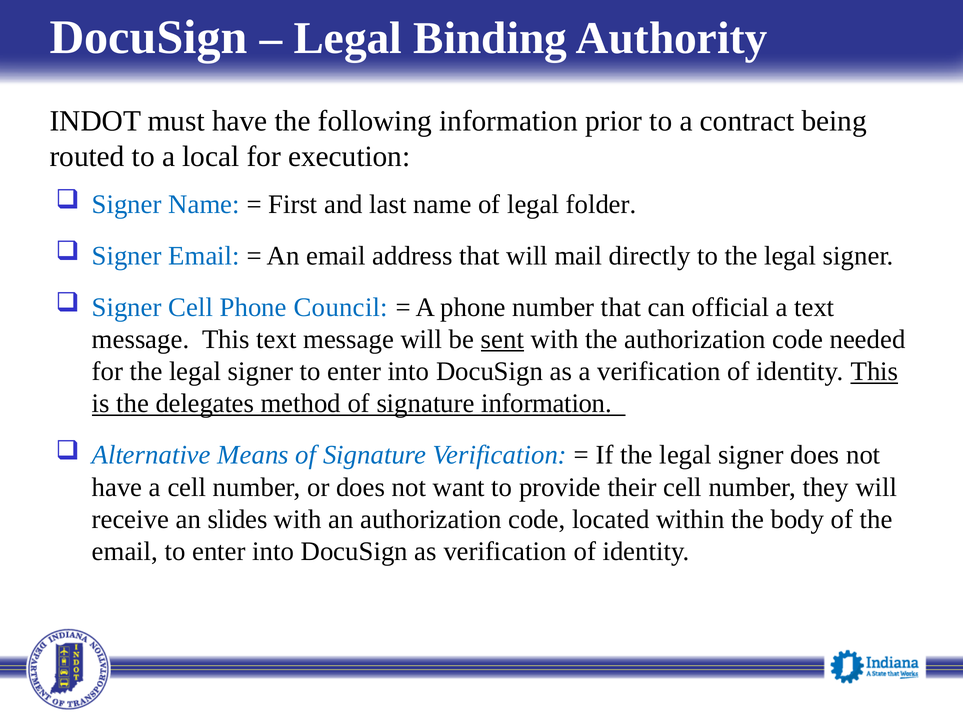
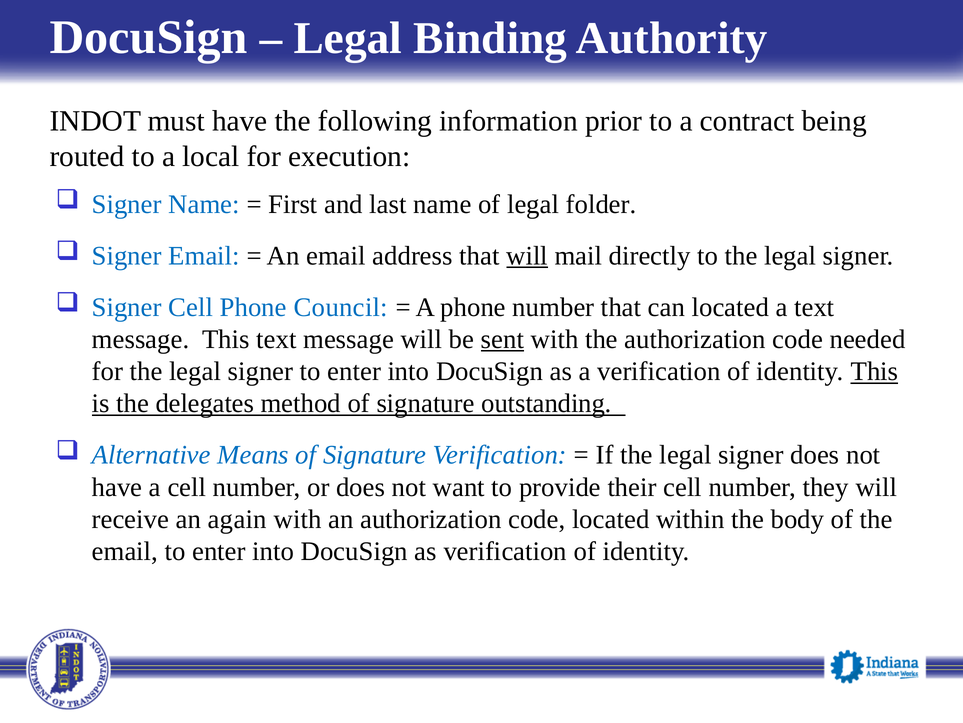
will at (527, 255) underline: none -> present
can official: official -> located
signature information: information -> outstanding
slides: slides -> again
